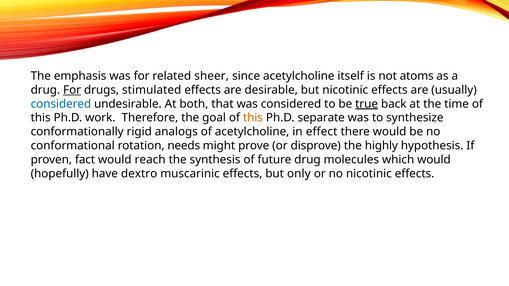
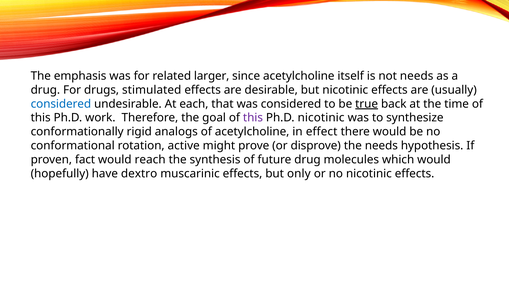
sheer: sheer -> larger
not atoms: atoms -> needs
For at (72, 90) underline: present -> none
both: both -> each
this at (253, 118) colour: orange -> purple
Ph.D separate: separate -> nicotinic
needs: needs -> active
the highly: highly -> needs
